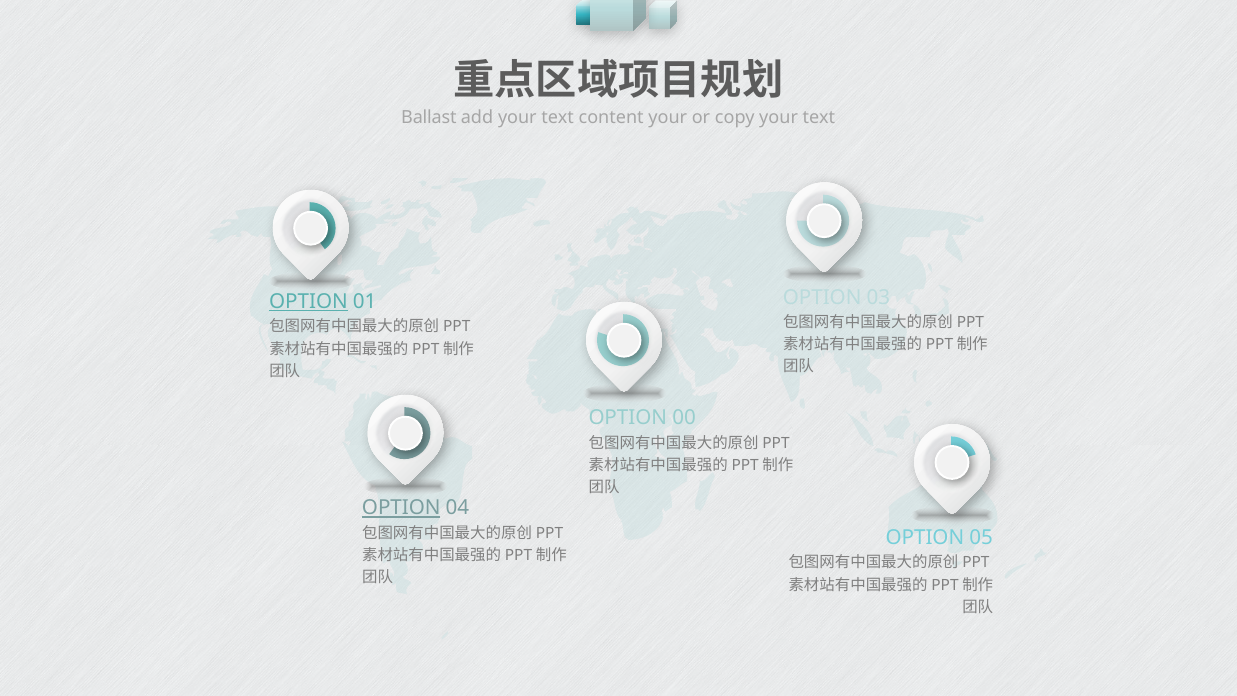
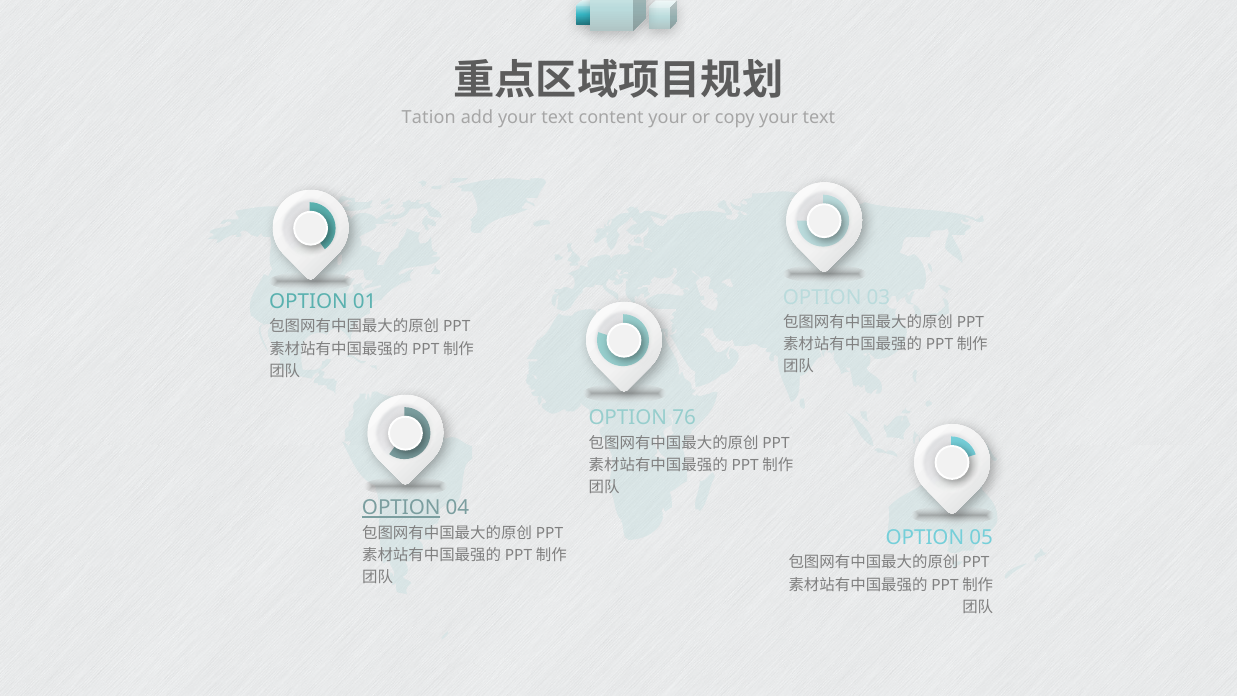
Ballast: Ballast -> Tation
OPTION at (308, 302) underline: present -> none
00: 00 -> 76
